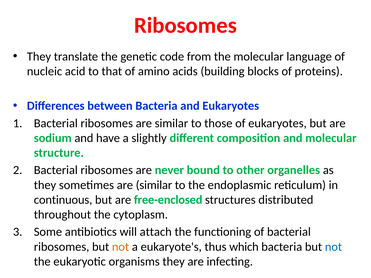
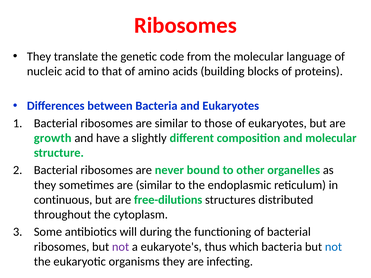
sodium: sodium -> growth
free-enclosed: free-enclosed -> free-dilutions
attach: attach -> during
not at (121, 247) colour: orange -> purple
